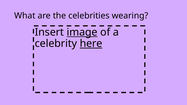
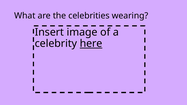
image underline: present -> none
